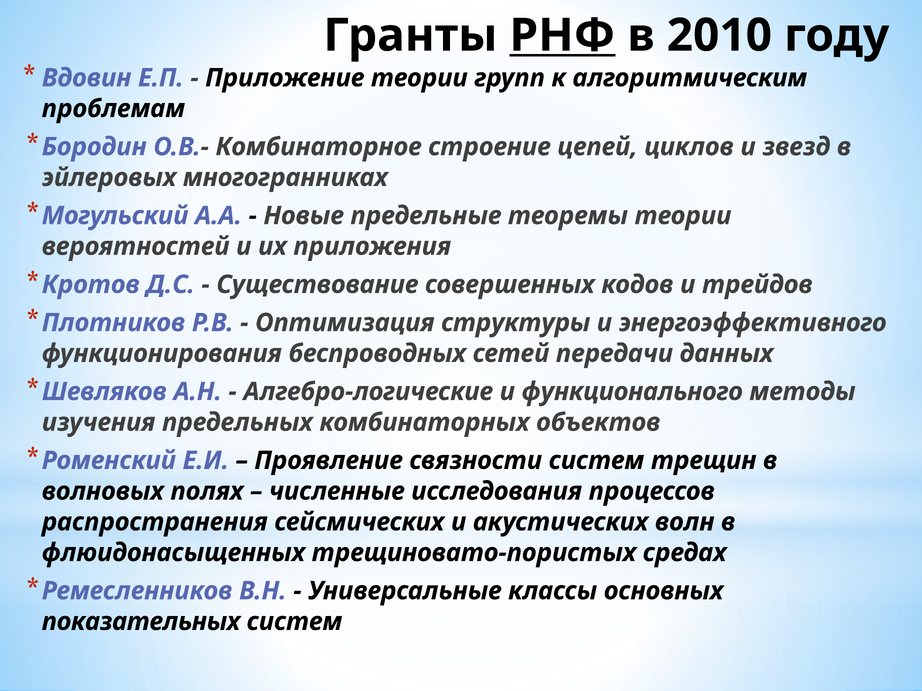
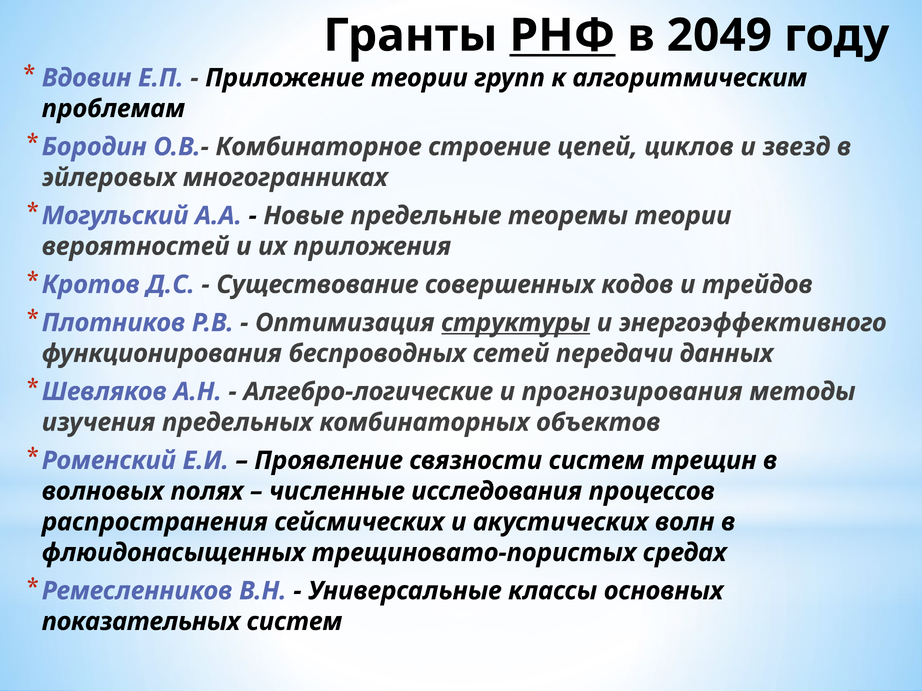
2010: 2010 -> 2049
структуры underline: none -> present
функционального: функционального -> прогнозирования
